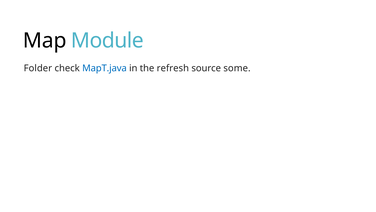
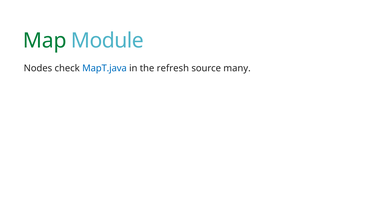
Map colour: black -> green
Folder: Folder -> Nodes
some: some -> many
